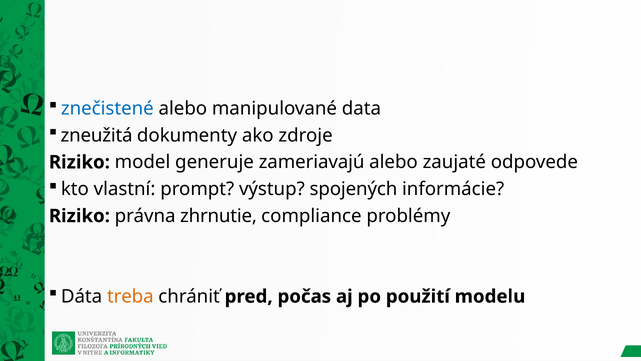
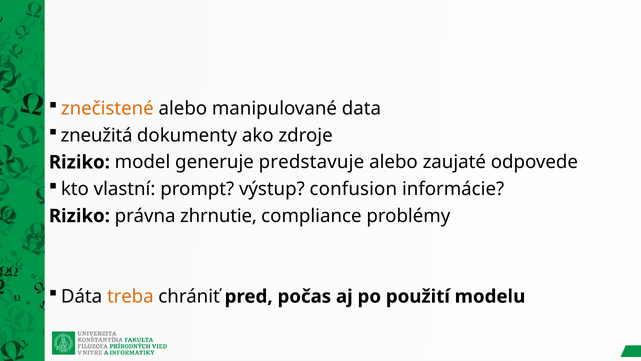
znečistené colour: blue -> orange
zameriavajú: zameriavajú -> predstavuje
spojených: spojených -> confusion
